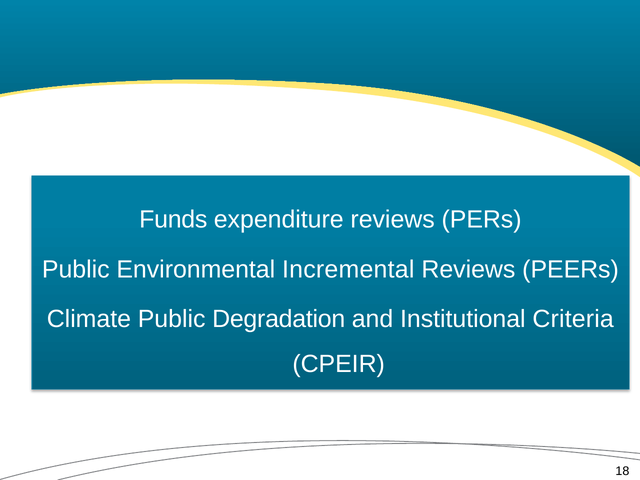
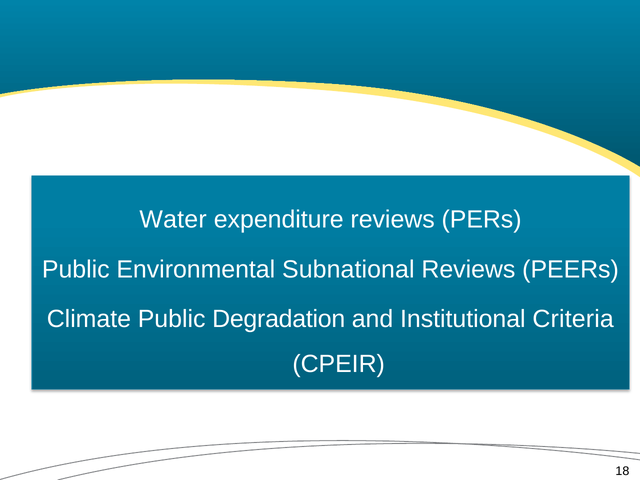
Funds: Funds -> Water
Incremental: Incremental -> Subnational
